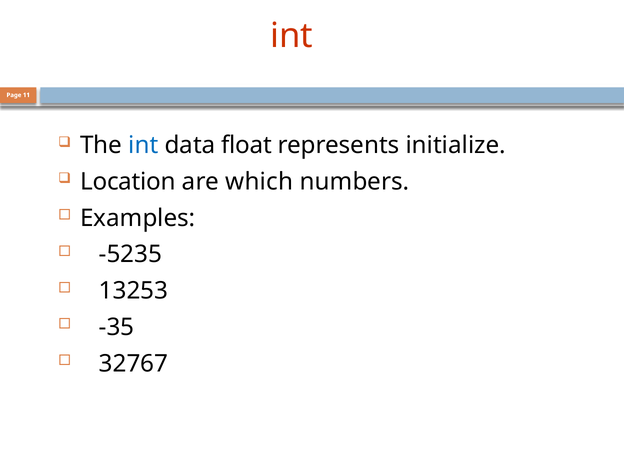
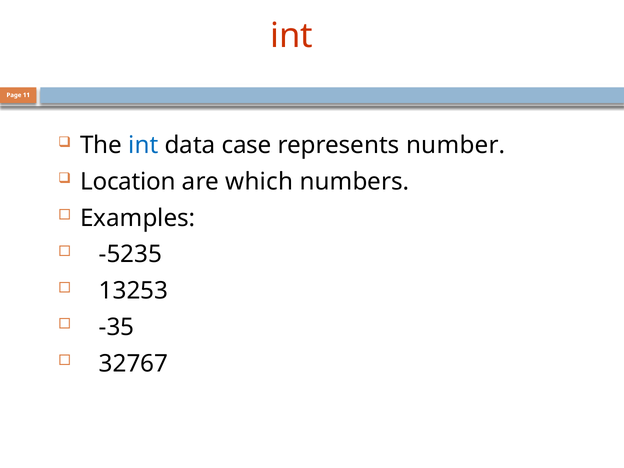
float: float -> case
initialize: initialize -> number
